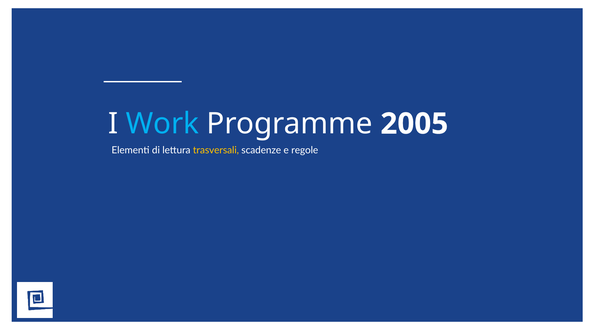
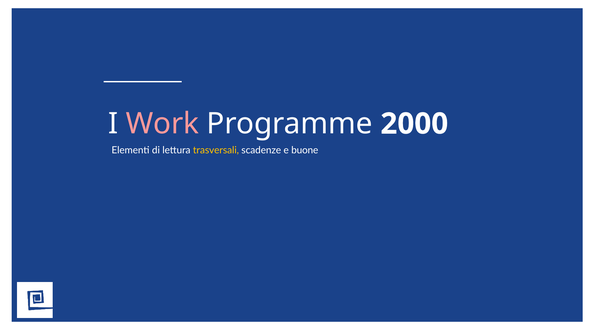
Work colour: light blue -> pink
2005: 2005 -> 2000
regole: regole -> buone
